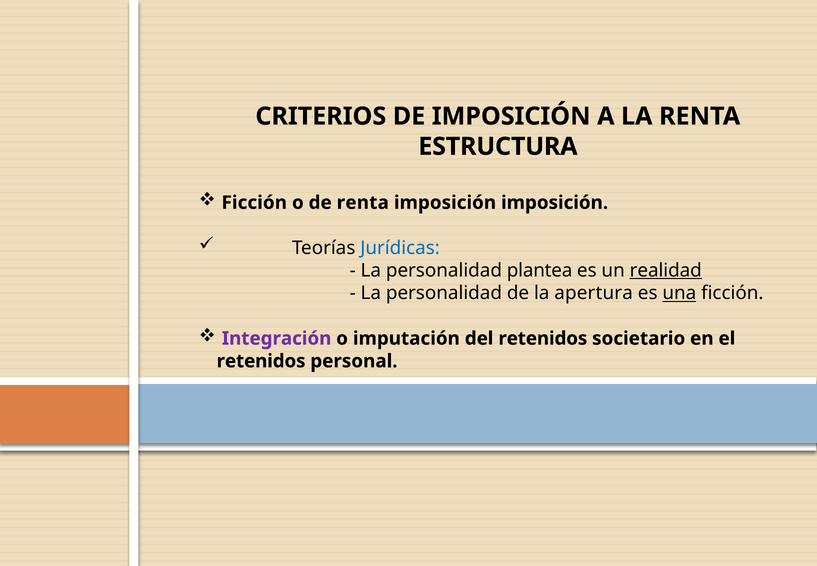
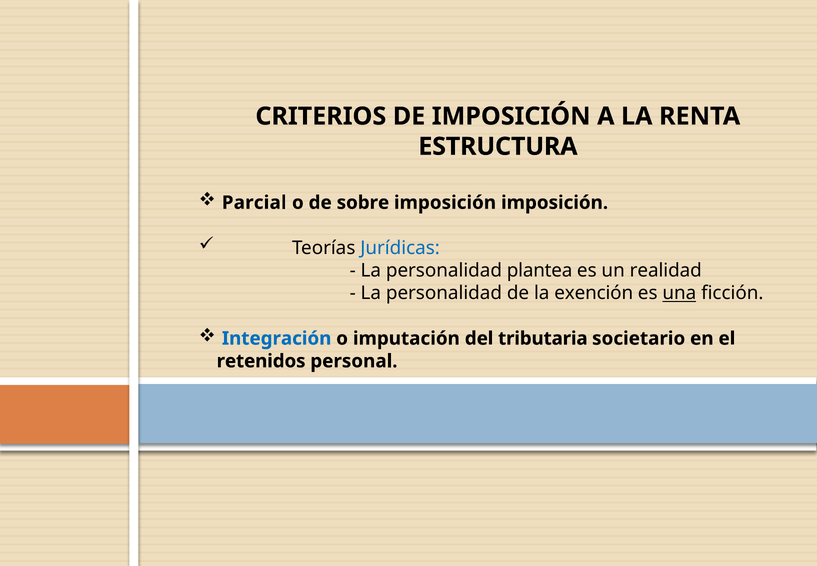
Ficción at (254, 203): Ficción -> Parcial
de renta: renta -> sobre
realidad underline: present -> none
apertura: apertura -> exención
Integración colour: purple -> blue
del retenidos: retenidos -> tributaria
